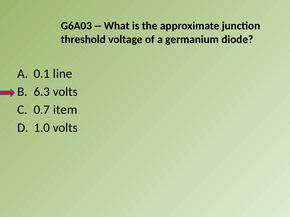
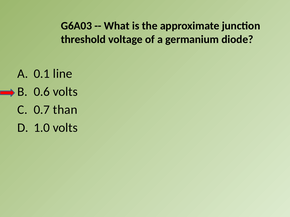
6.3: 6.3 -> 0.6
item: item -> than
